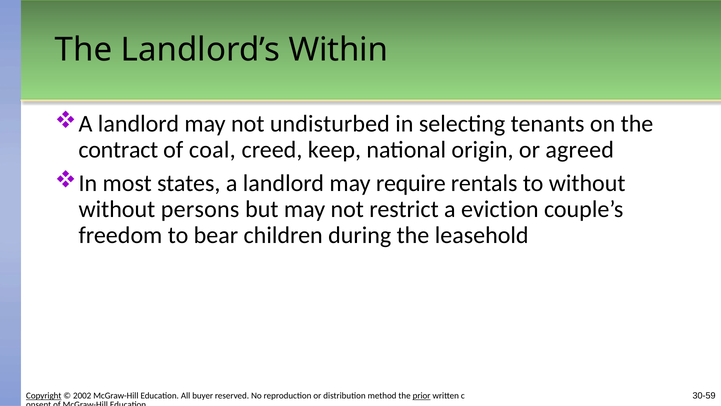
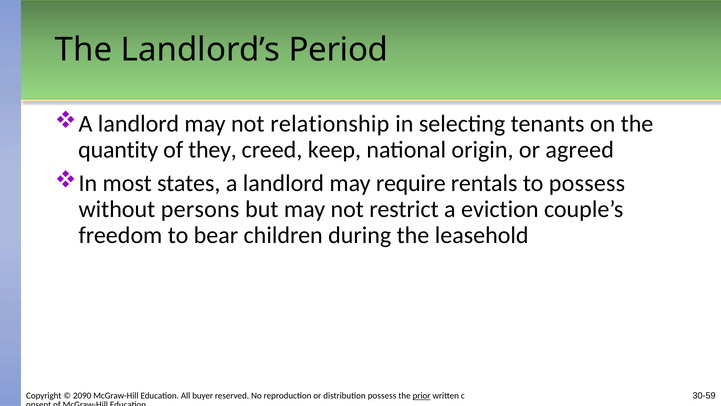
Within: Within -> Period
undisturbed: undisturbed -> relationship
contract: contract -> quantity
coal: coal -> they
to without: without -> possess
Copyright underline: present -> none
2002: 2002 -> 2090
distribution method: method -> possess
